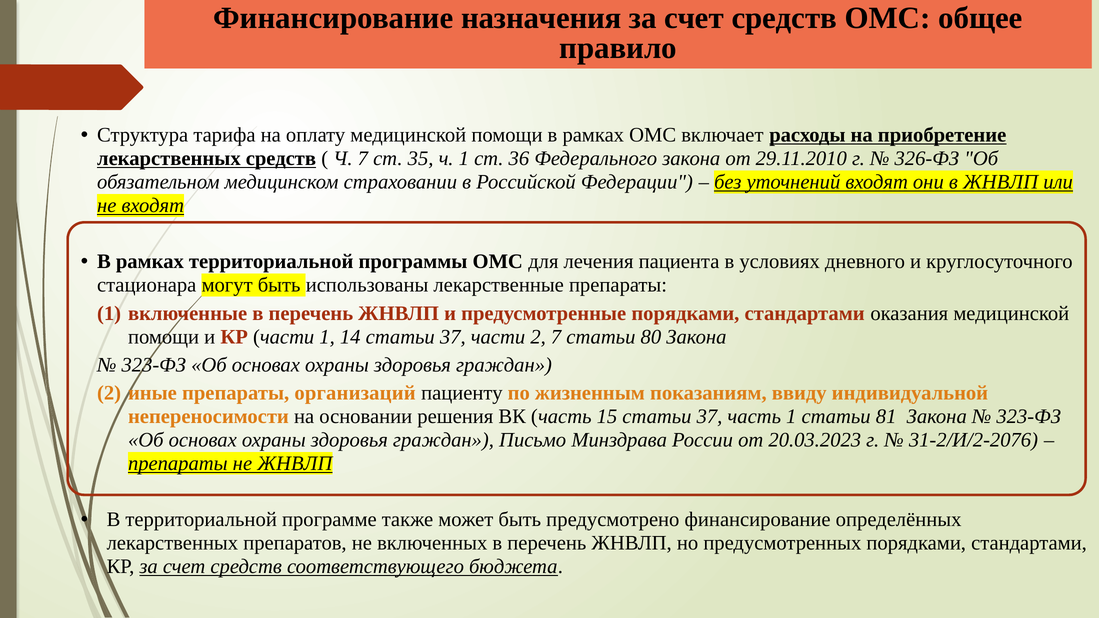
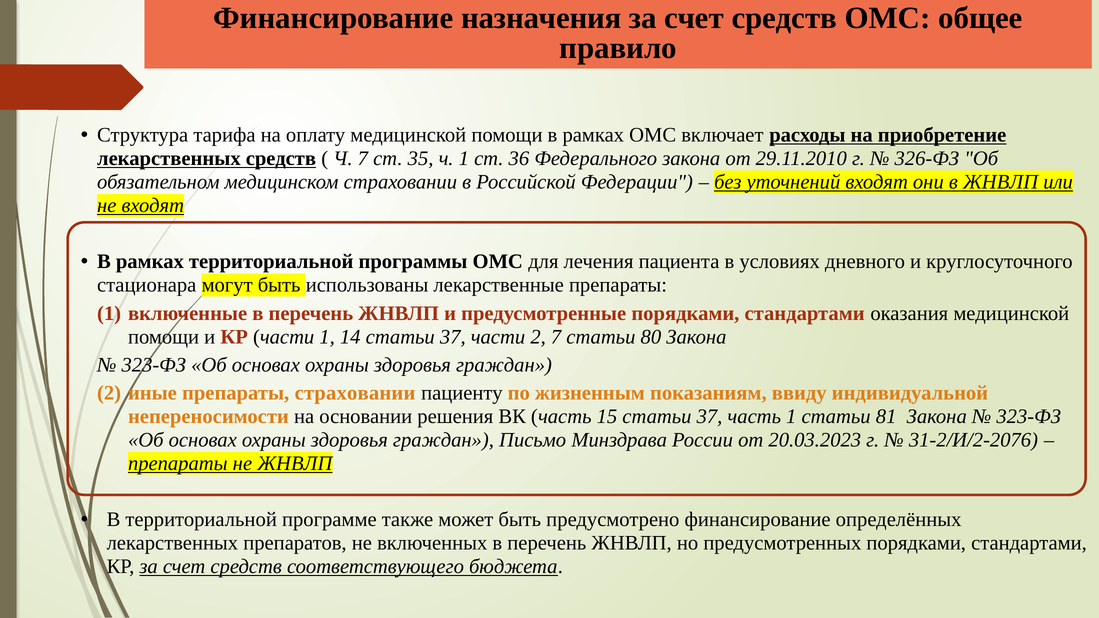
препараты организаций: организаций -> страховании
